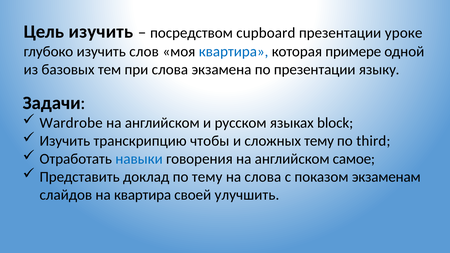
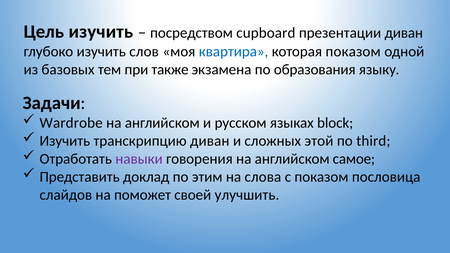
презентации уроке: уроке -> диван
которая примере: примере -> показом
при слова: слова -> также
по презентации: презентации -> образования
транскрипцию чтобы: чтобы -> диван
сложных тему: тему -> этой
навыки colour: blue -> purple
по тему: тему -> этим
экзаменам: экзаменам -> пословица
на квартира: квартира -> поможет
